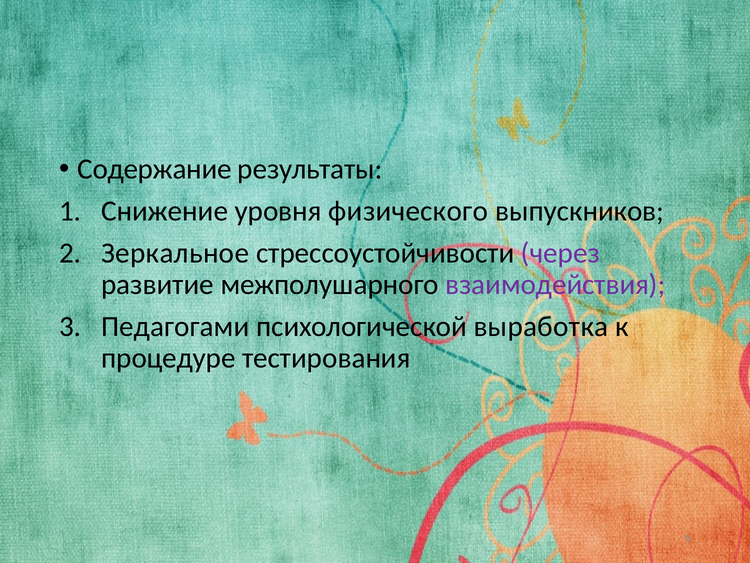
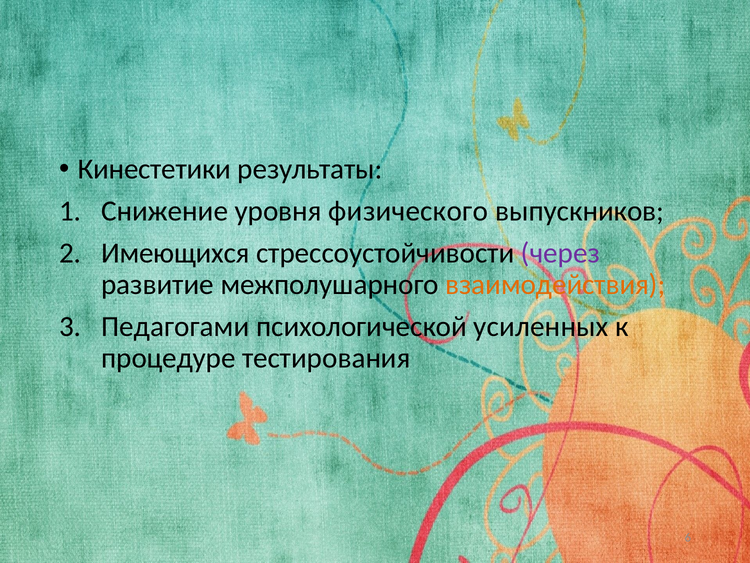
Содержание: Содержание -> Кинестетики
Зеркальное: Зеркальное -> Имеющихся
взаимодействия colour: purple -> orange
выработка: выработка -> усиленных
